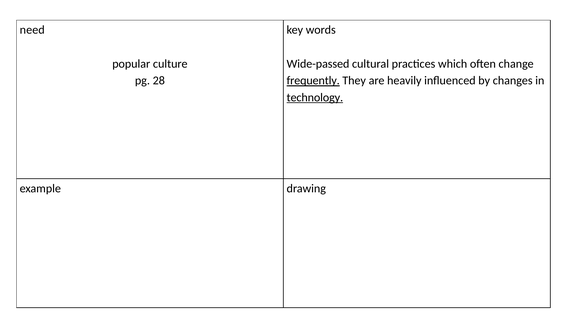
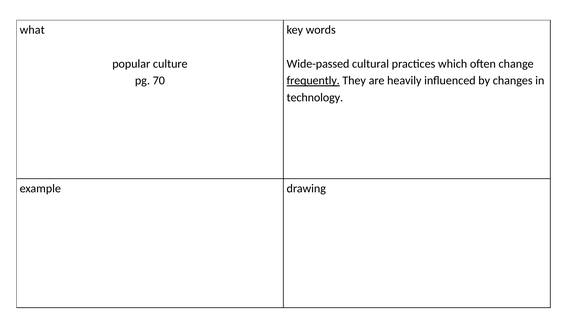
need: need -> what
28: 28 -> 70
technology underline: present -> none
